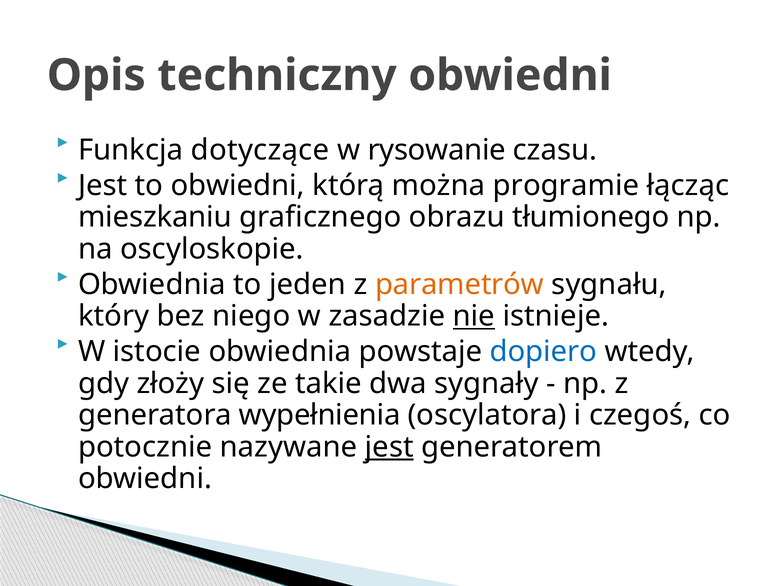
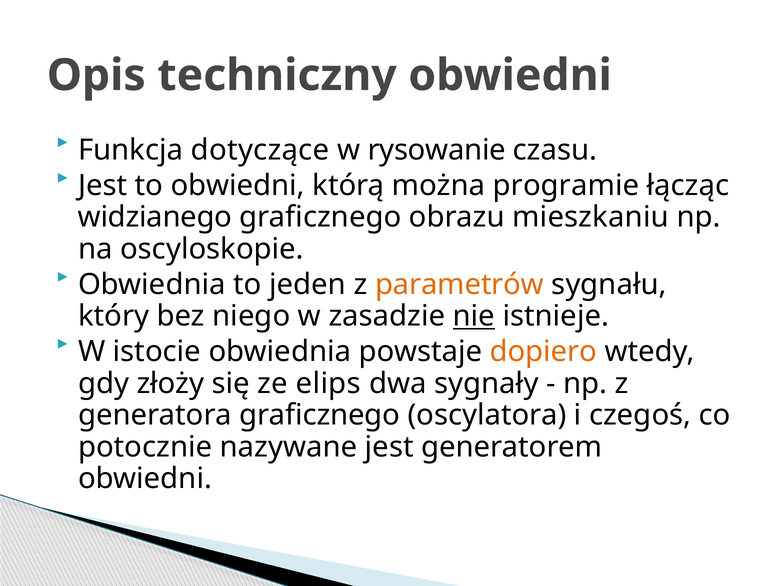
mieszkaniu: mieszkaniu -> widzianego
tłumionego: tłumionego -> mieszkaniu
dopiero colour: blue -> orange
takie: takie -> elips
generatora wypełnienia: wypełnienia -> graficznego
jest at (389, 447) underline: present -> none
